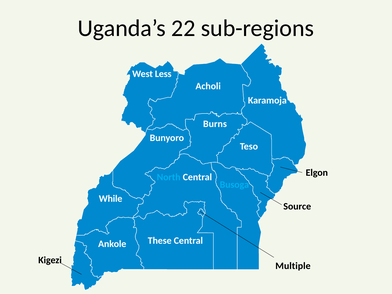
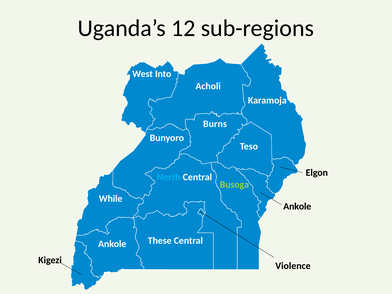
22: 22 -> 12
Less: Less -> Into
Busoga colour: light blue -> light green
Source at (297, 206): Source -> Ankole
Multiple: Multiple -> Violence
